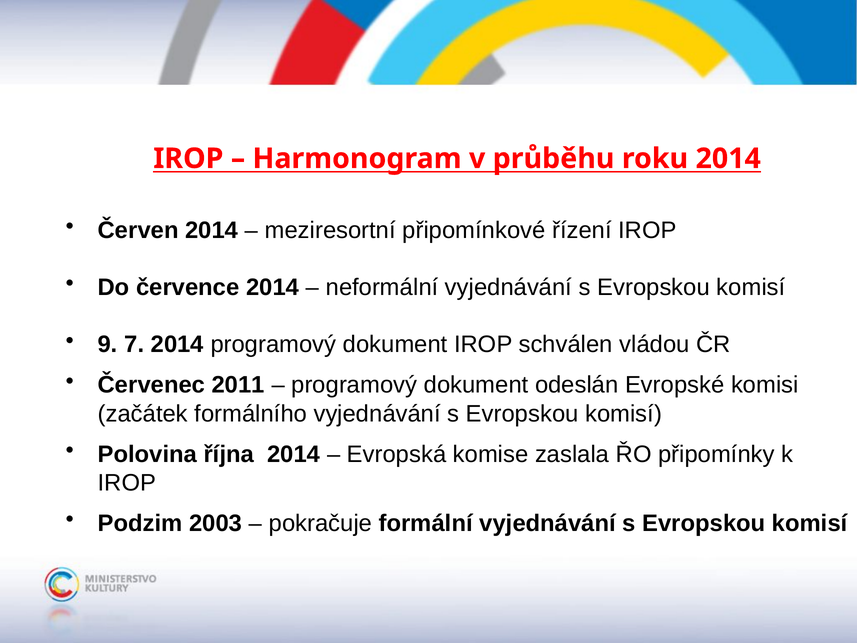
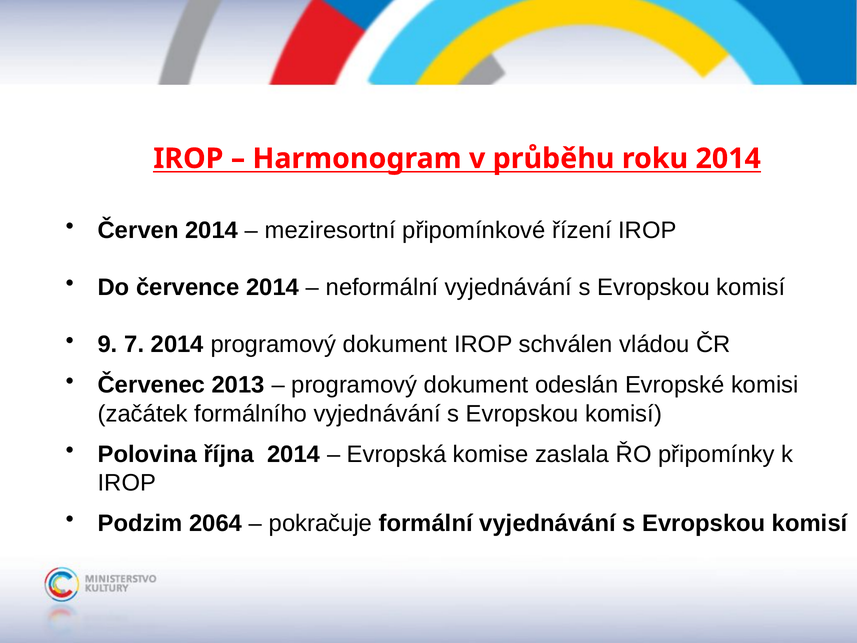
2011: 2011 -> 2013
2003: 2003 -> 2064
